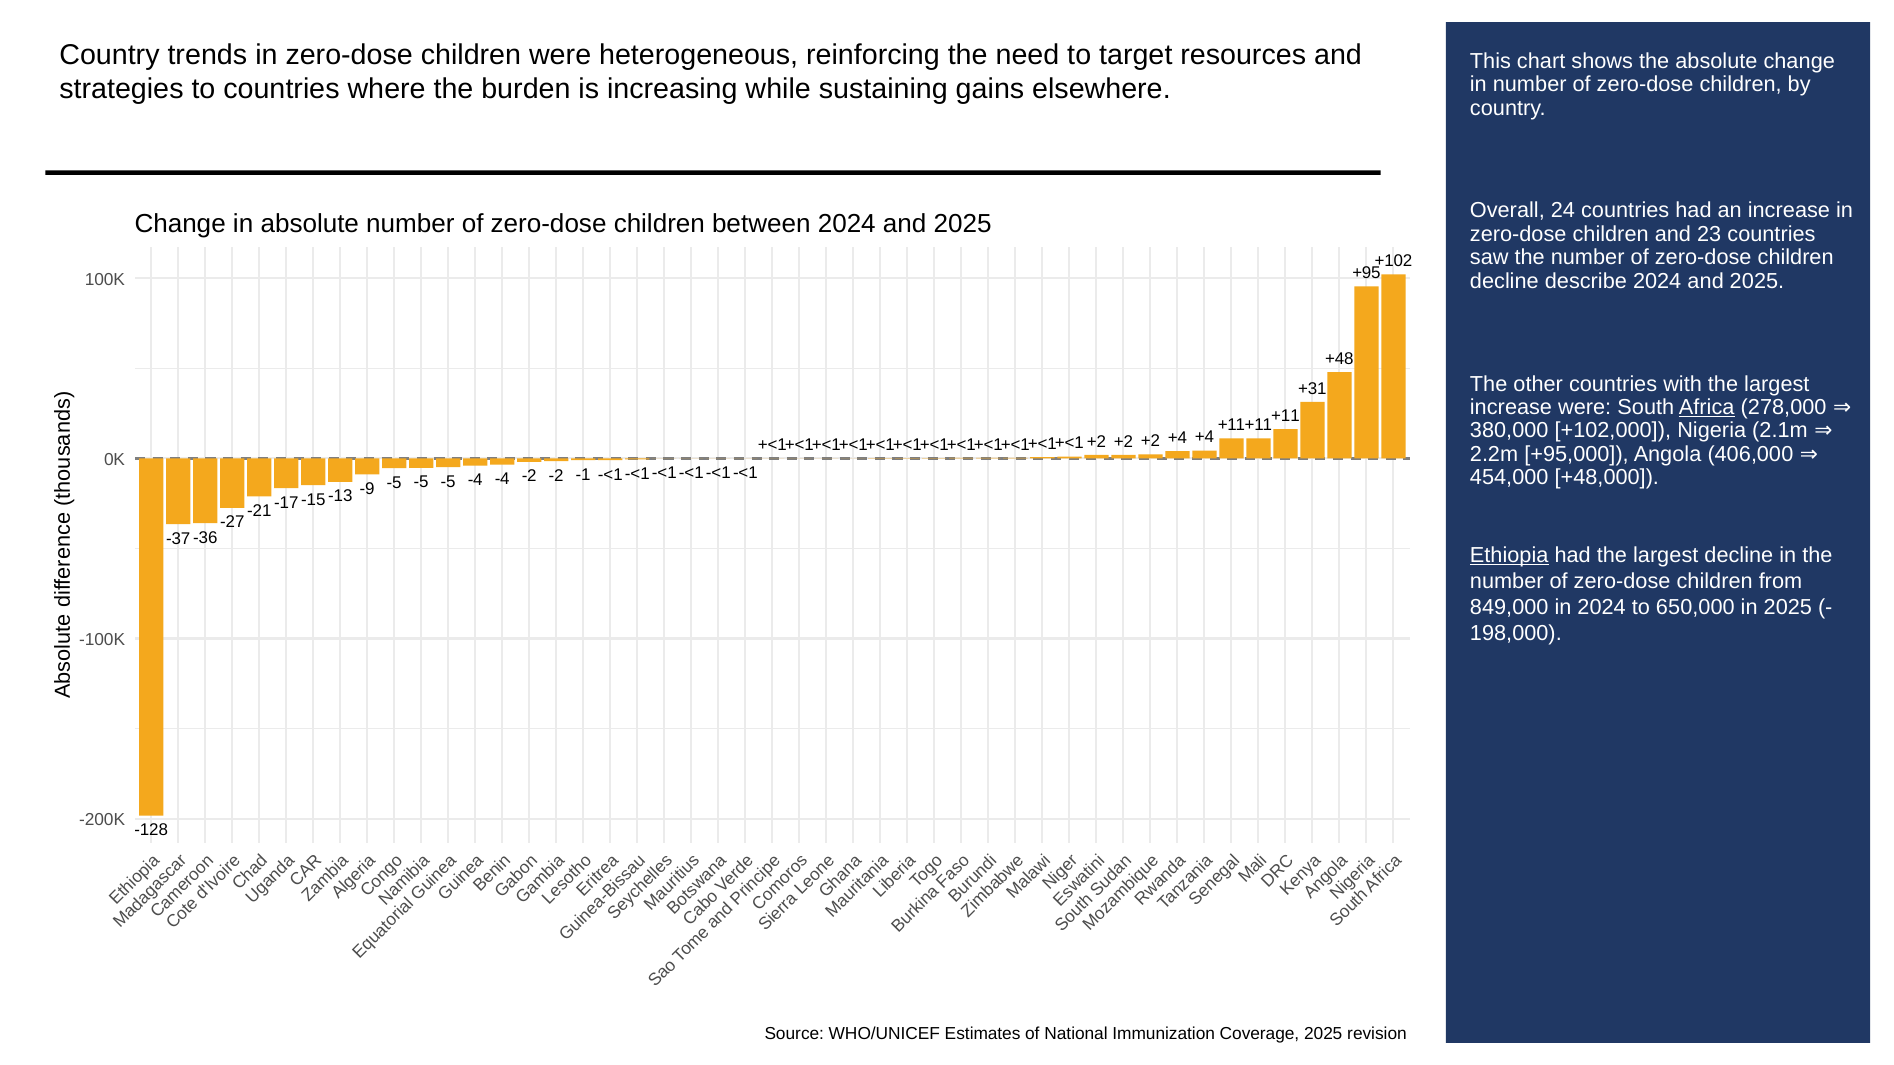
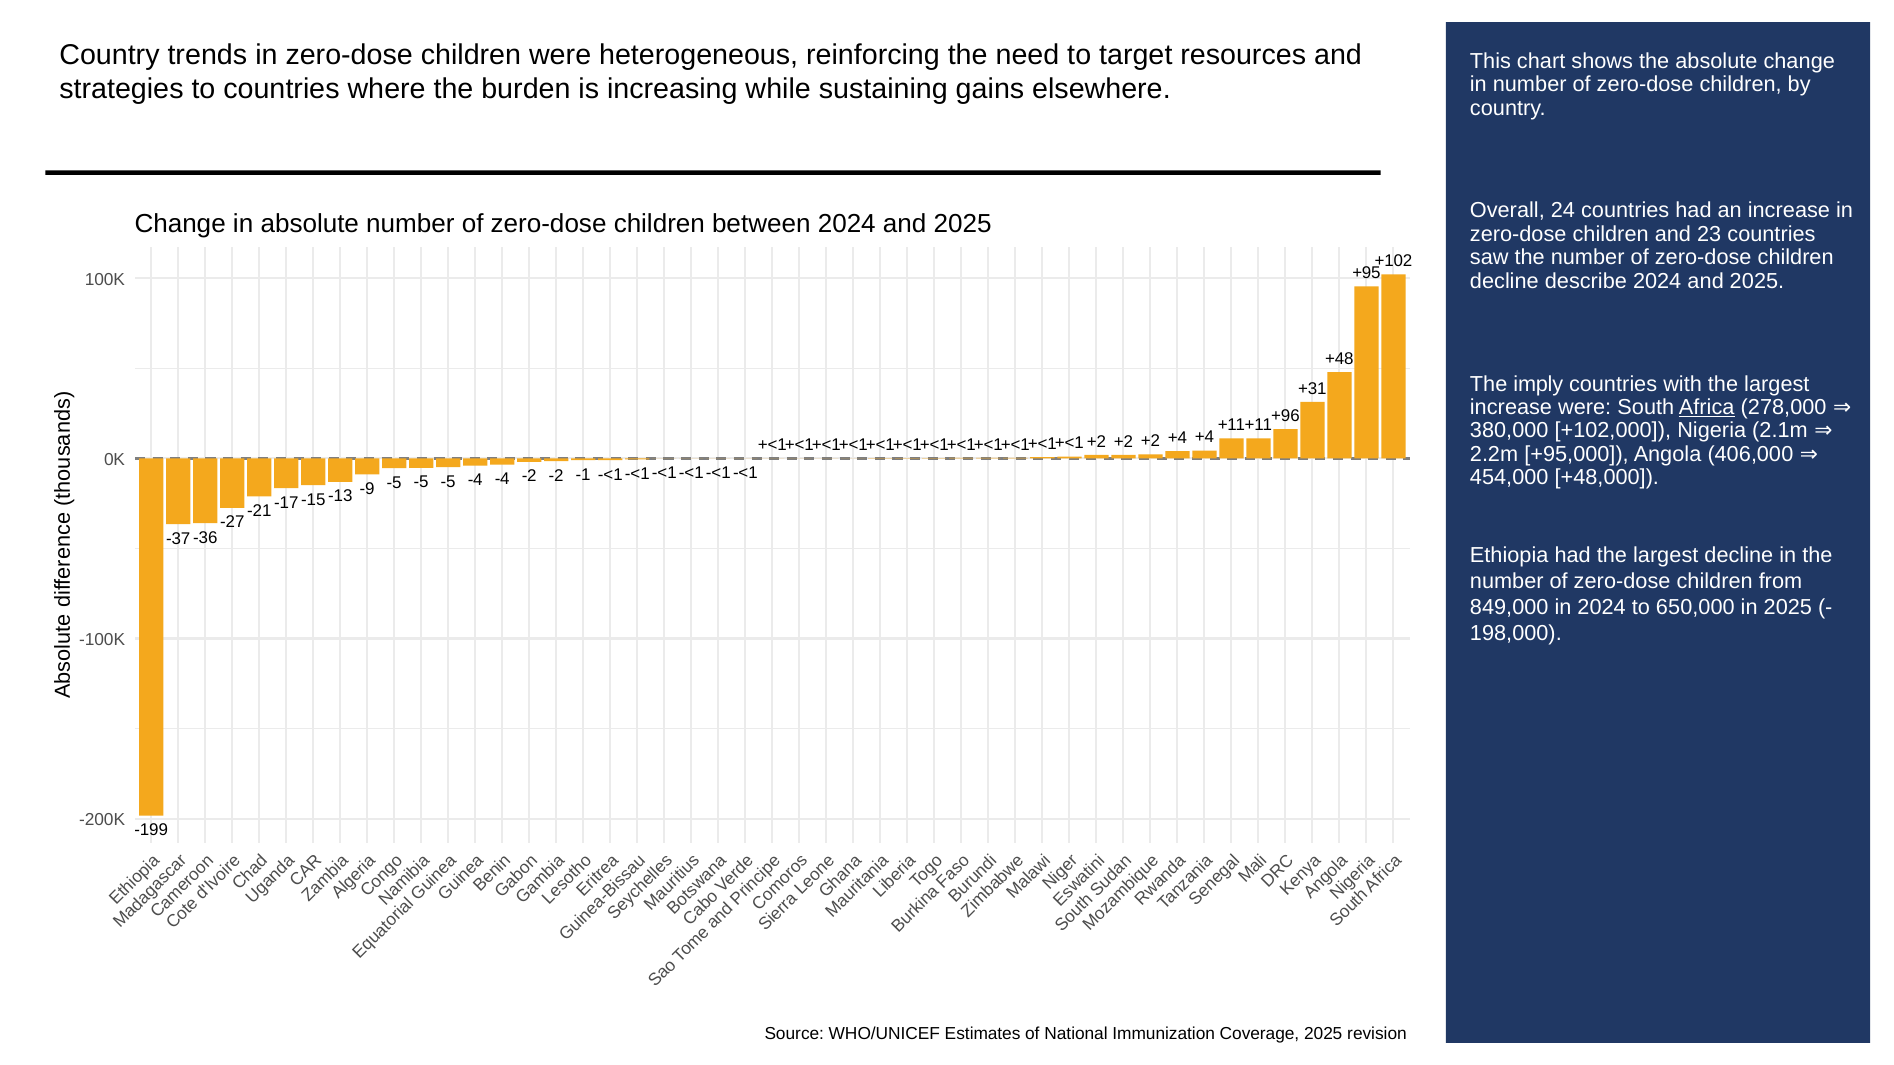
other: other -> imply
+11: +11 -> +96
Ethiopia underline: present -> none
-128: -128 -> -199
